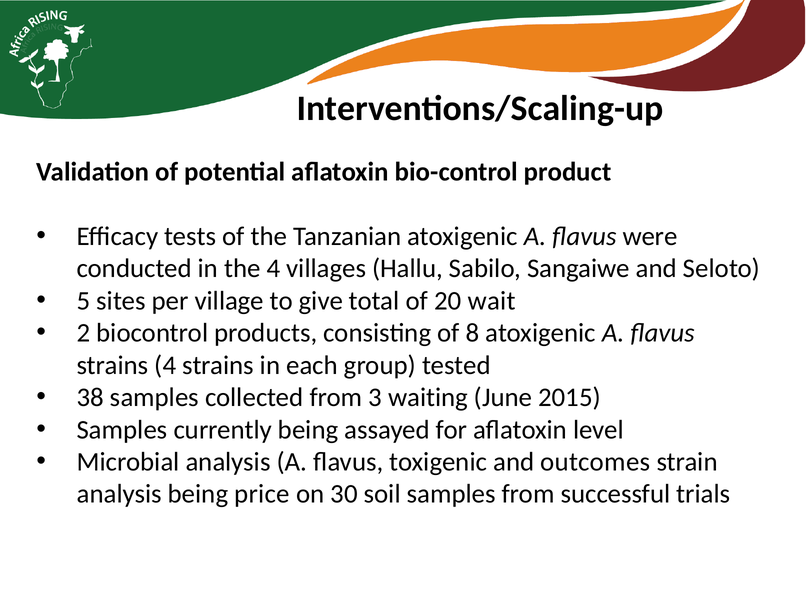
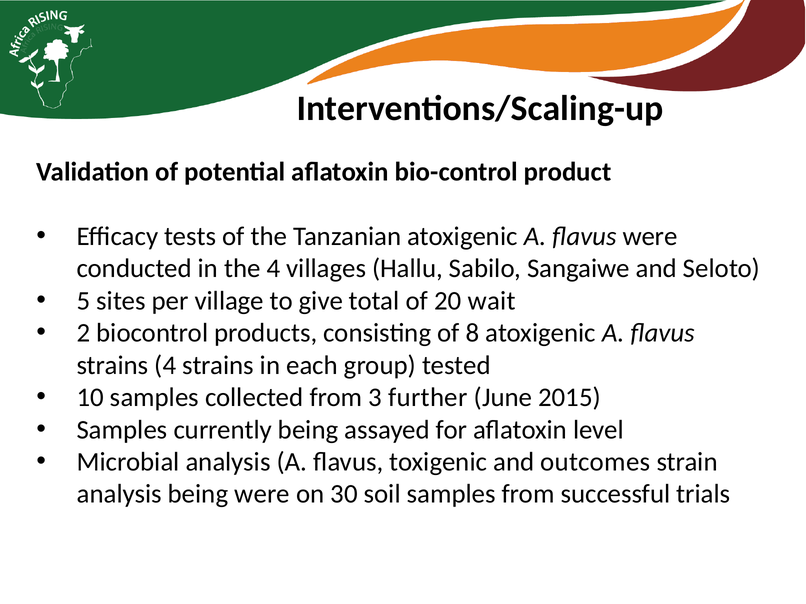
38: 38 -> 10
waiting: waiting -> further
being price: price -> were
